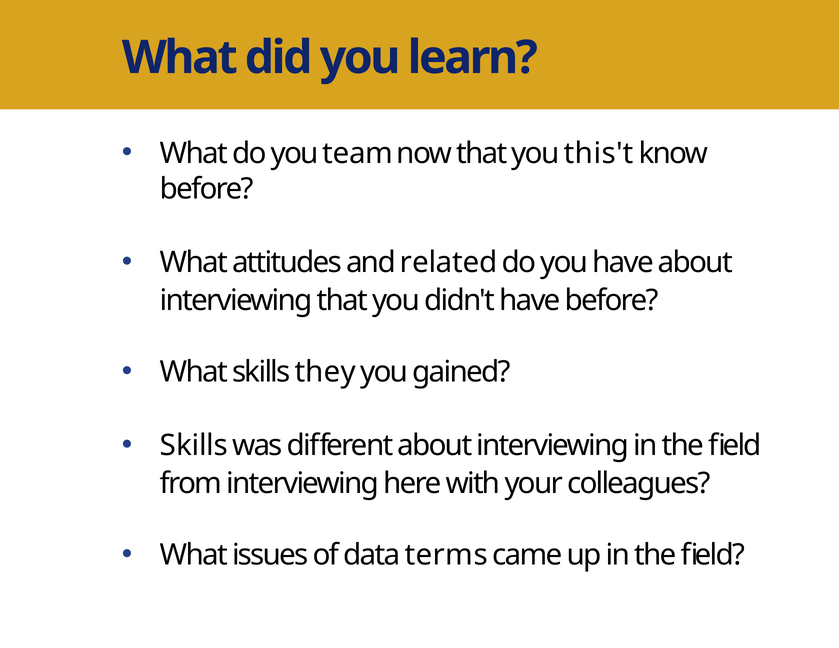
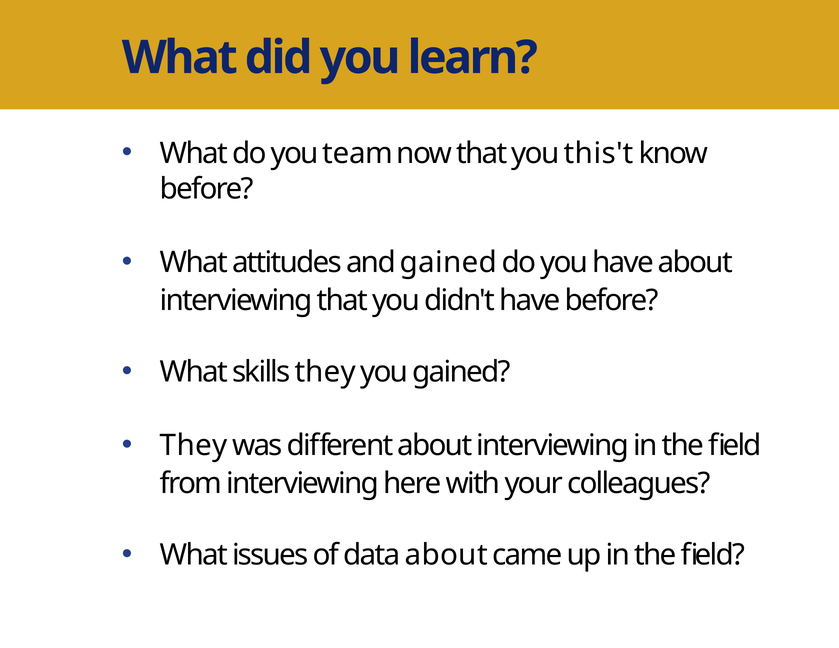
and related: related -> gained
Skills at (194, 446): Skills -> They
data terms: terms -> about
